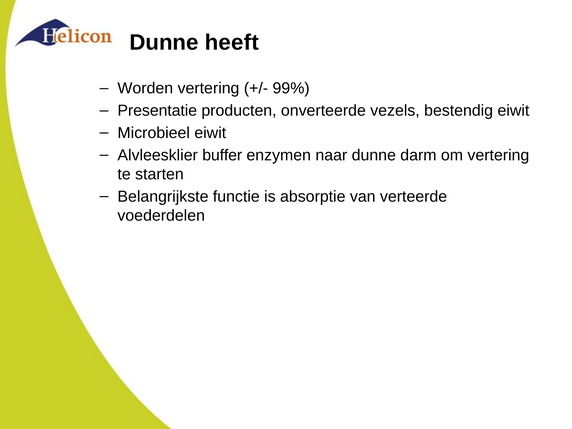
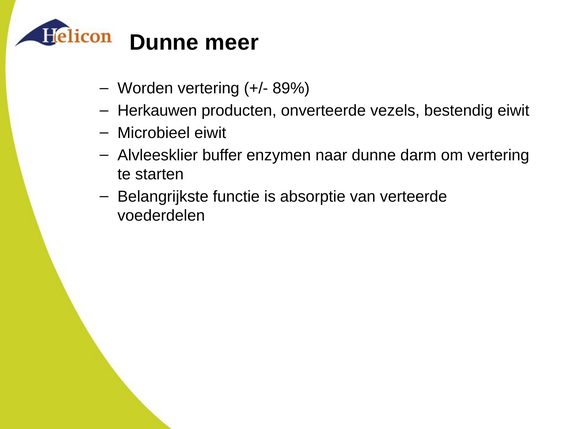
heeft: heeft -> meer
99%: 99% -> 89%
Presentatie: Presentatie -> Herkauwen
